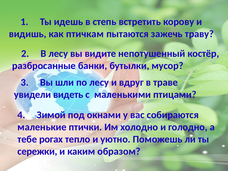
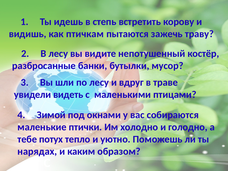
рогах: рогах -> потух
сережки: сережки -> нарядах
